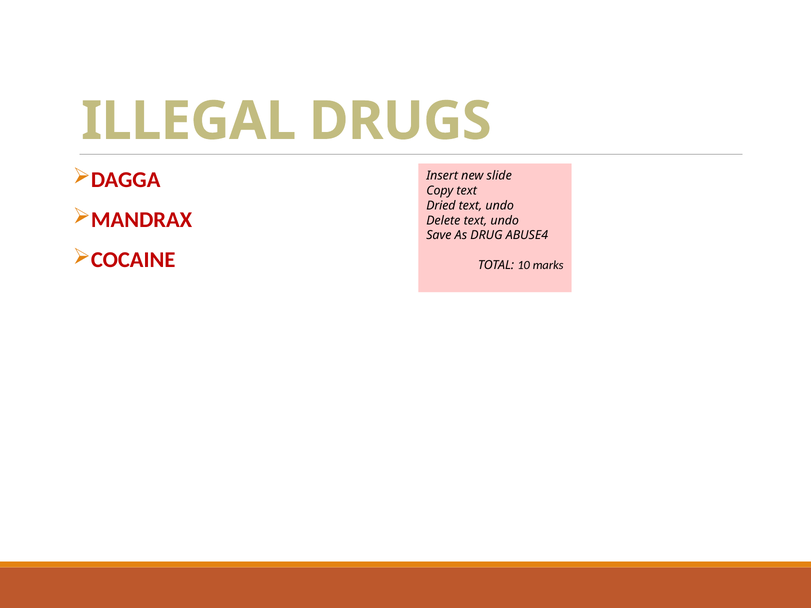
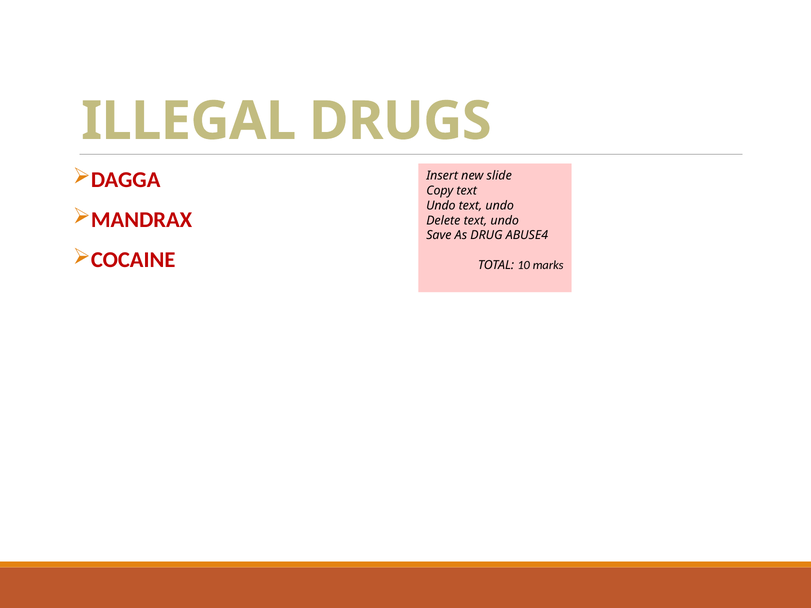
Dried at (441, 206): Dried -> Undo
